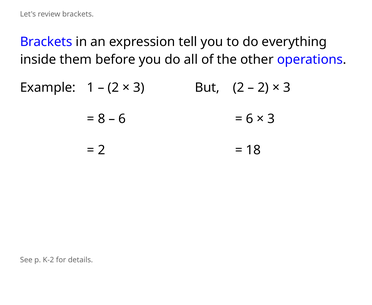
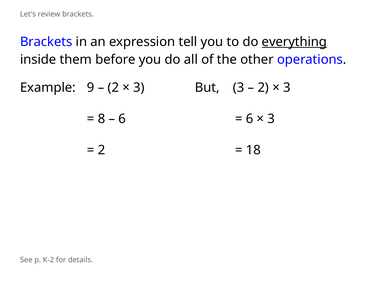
everything underline: none -> present
1: 1 -> 9
But 2: 2 -> 3
